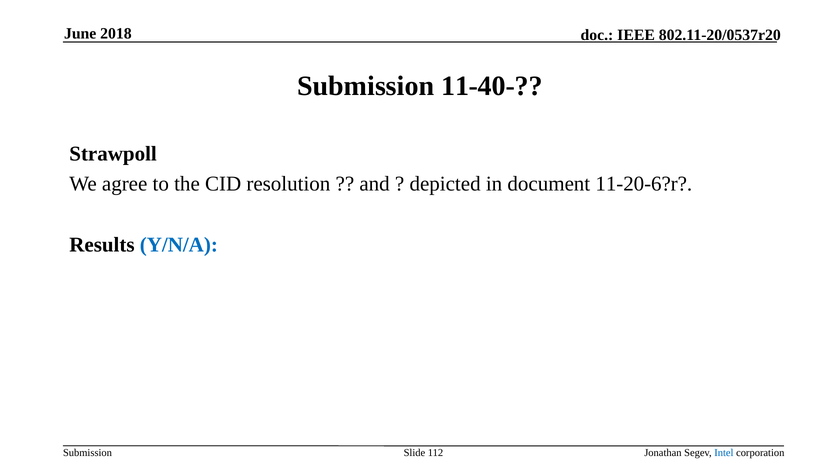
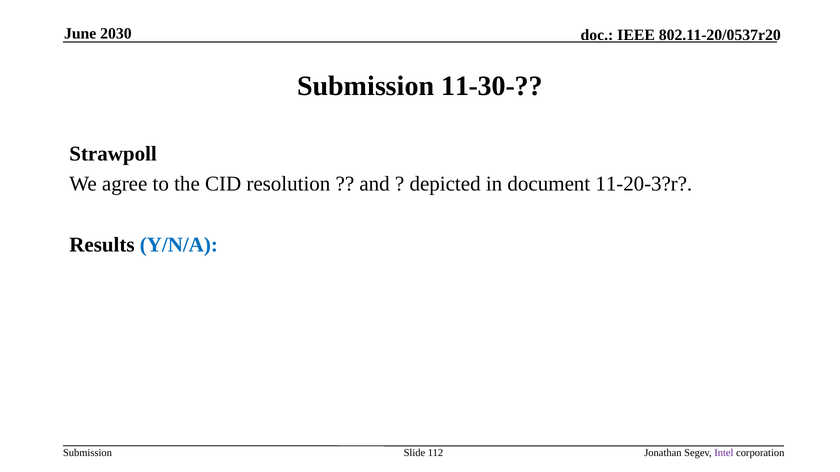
2018: 2018 -> 2030
11-40-: 11-40- -> 11-30-
11-20-6?r: 11-20-6?r -> 11-20-3?r
Intel colour: blue -> purple
